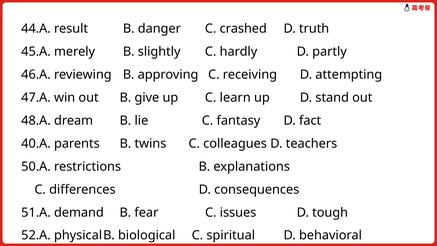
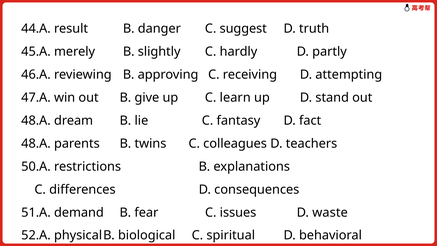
crashed: crashed -> suggest
40.A at (36, 143): 40.A -> 48.A
tough: tough -> waste
